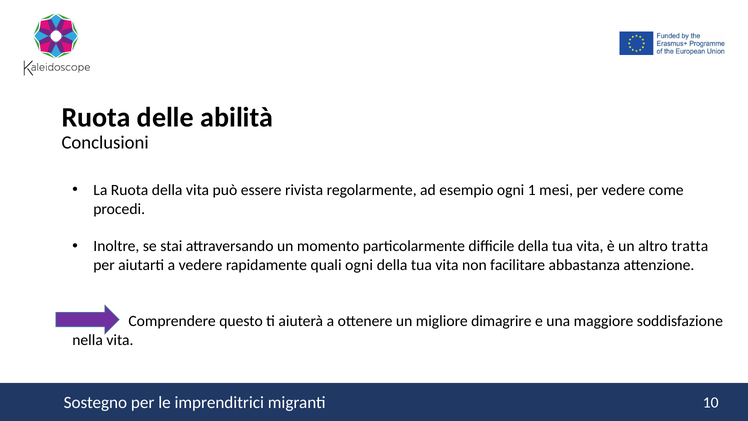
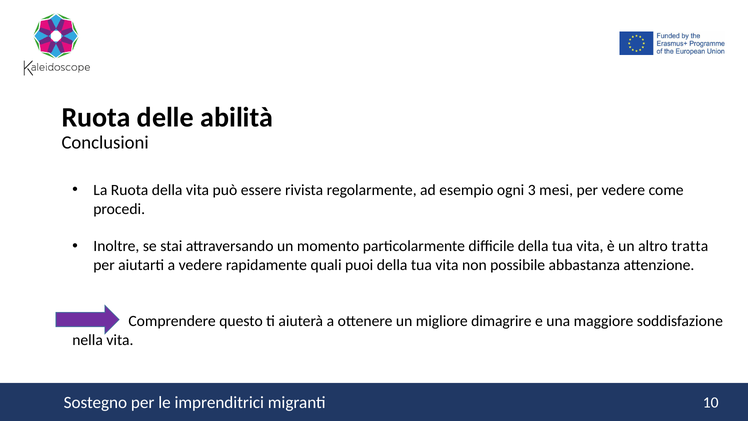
1: 1 -> 3
quali ogni: ogni -> puoi
facilitare: facilitare -> possibile
